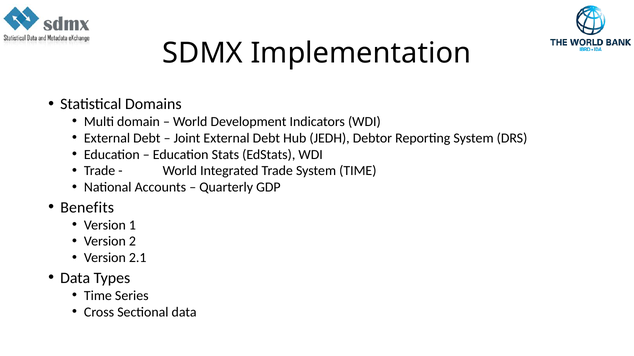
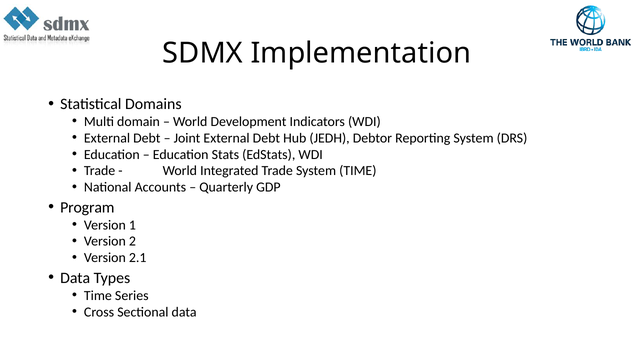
Benefits: Benefits -> Program
